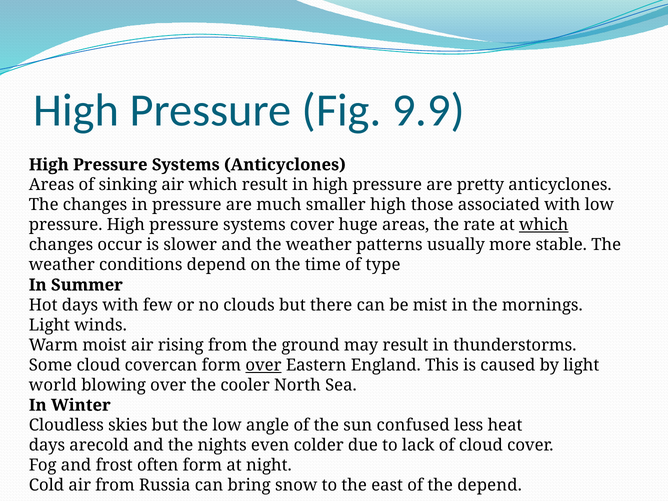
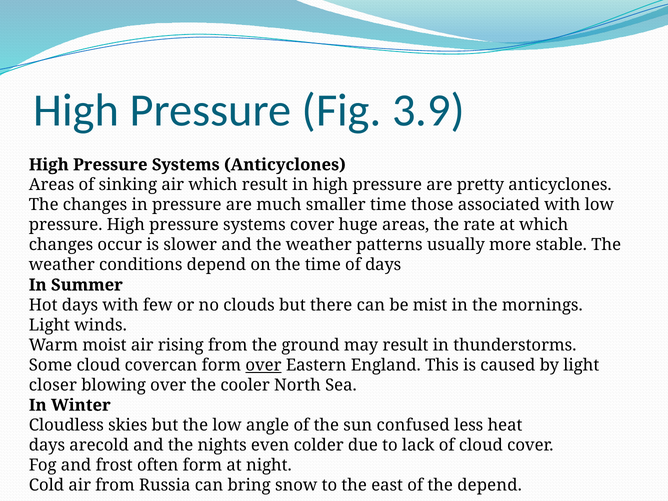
9.9: 9.9 -> 3.9
smaller high: high -> time
which at (544, 225) underline: present -> none
of type: type -> days
world: world -> closer
